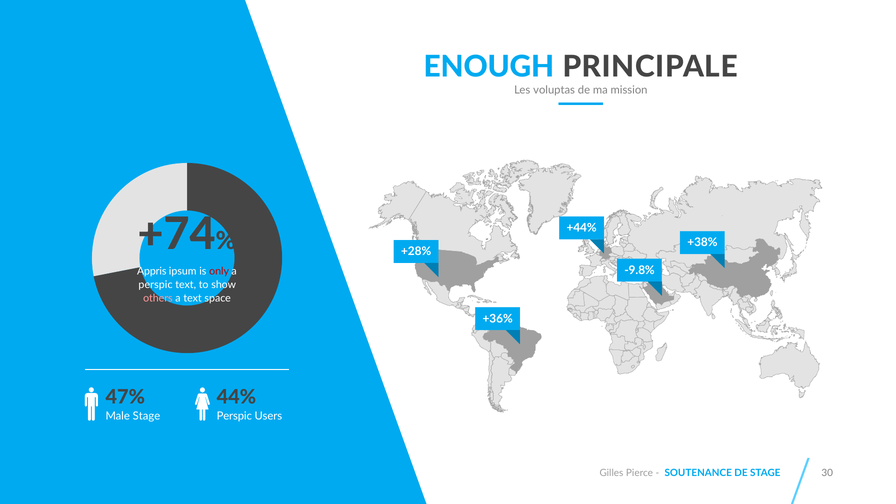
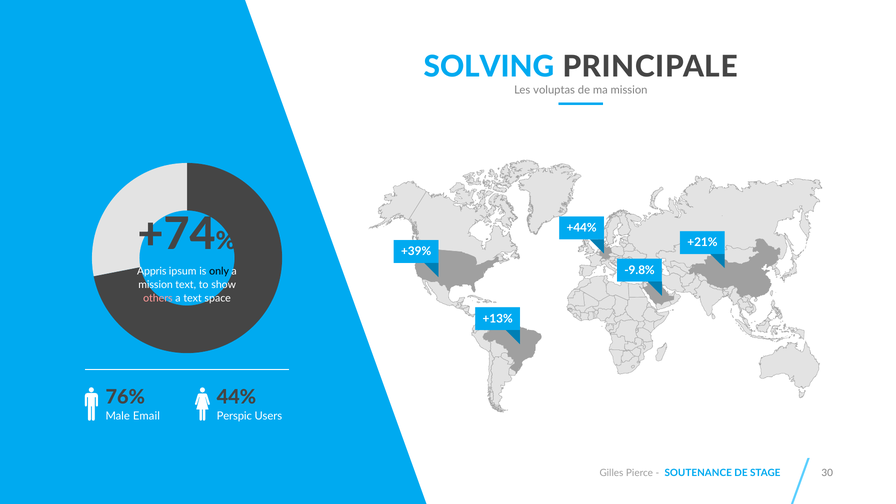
ENOUGH: ENOUGH -> SOLVING
+38%: +38% -> +21%
+28%: +28% -> +39%
only colour: red -> black
perspic at (156, 285): perspic -> mission
+36%: +36% -> +13%
47%: 47% -> 76%
Male Stage: Stage -> Email
